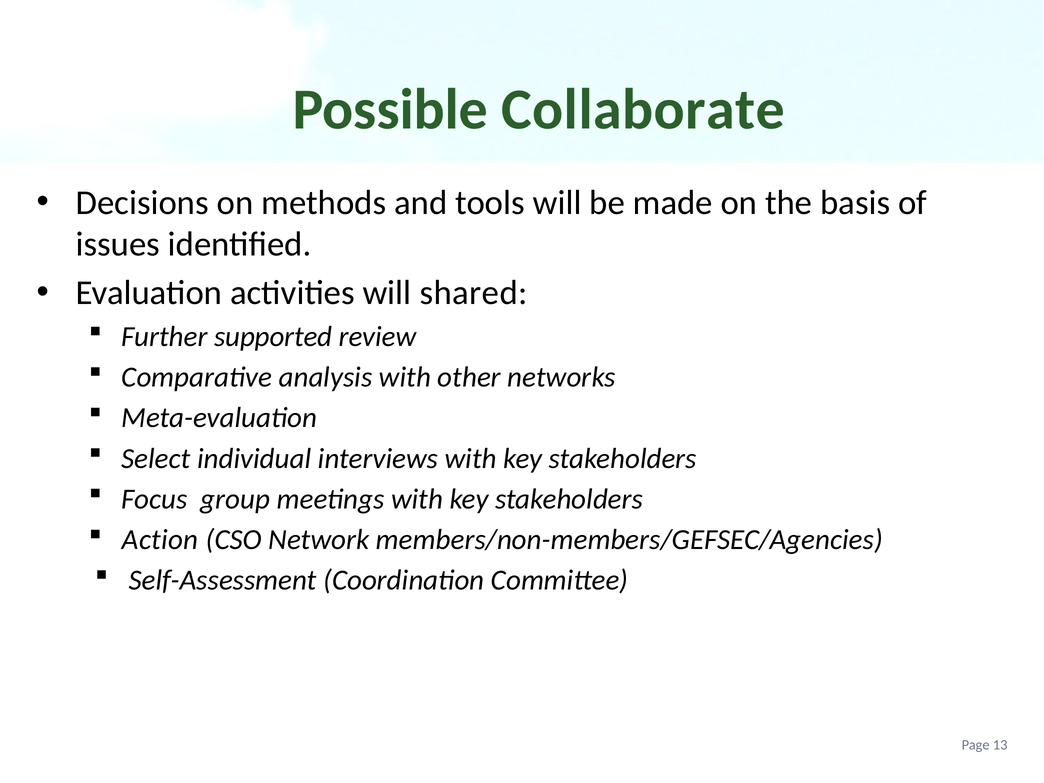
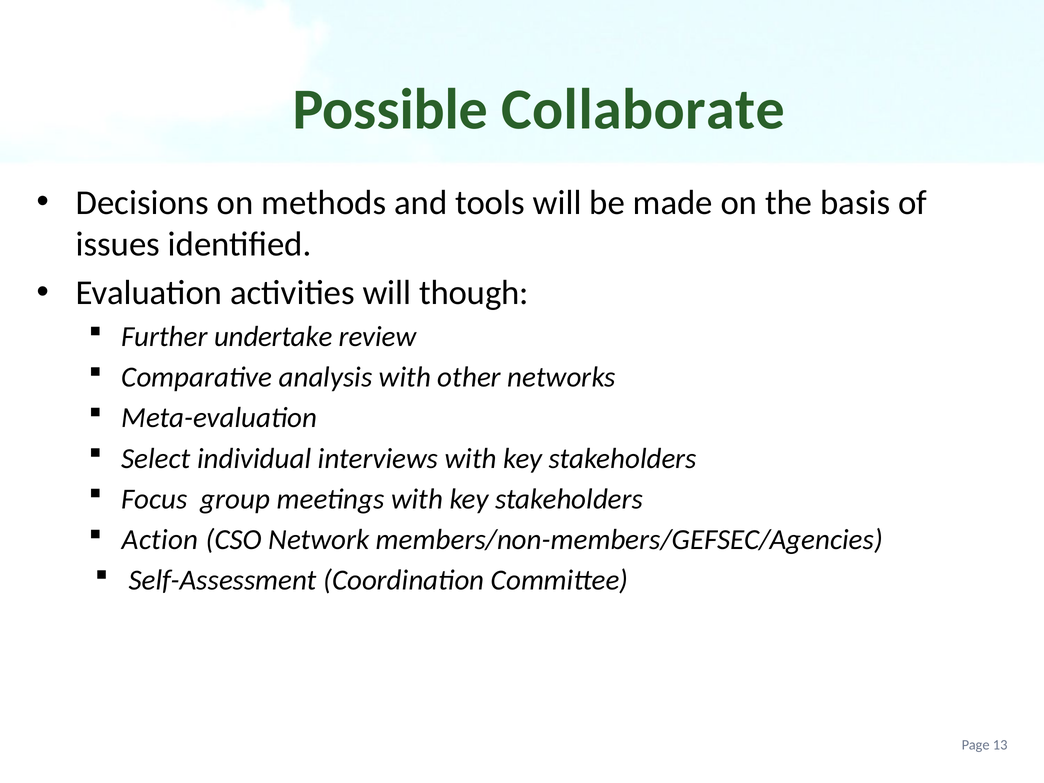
shared: shared -> though
supported: supported -> undertake
